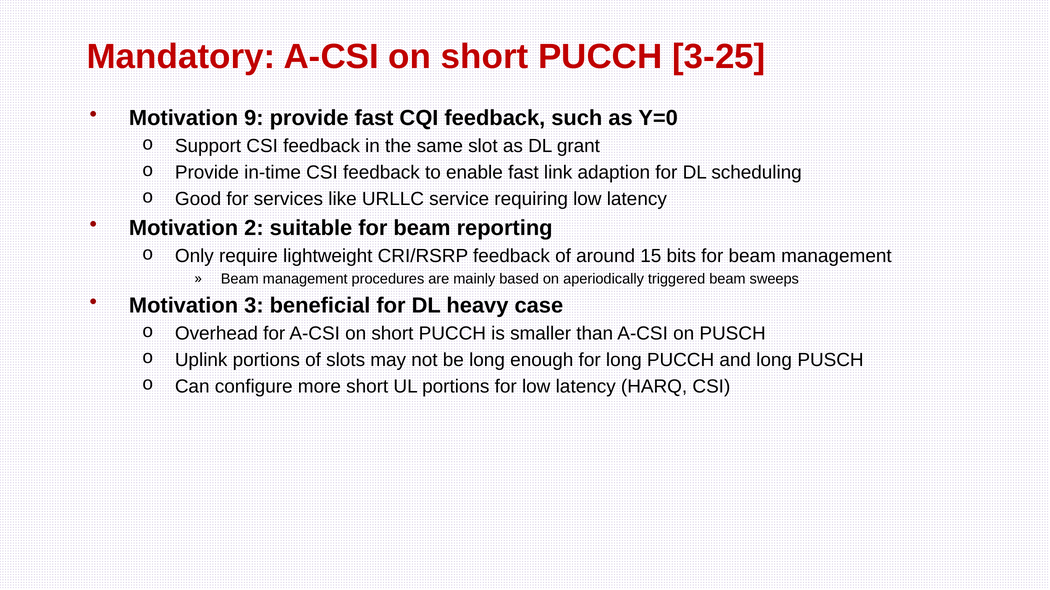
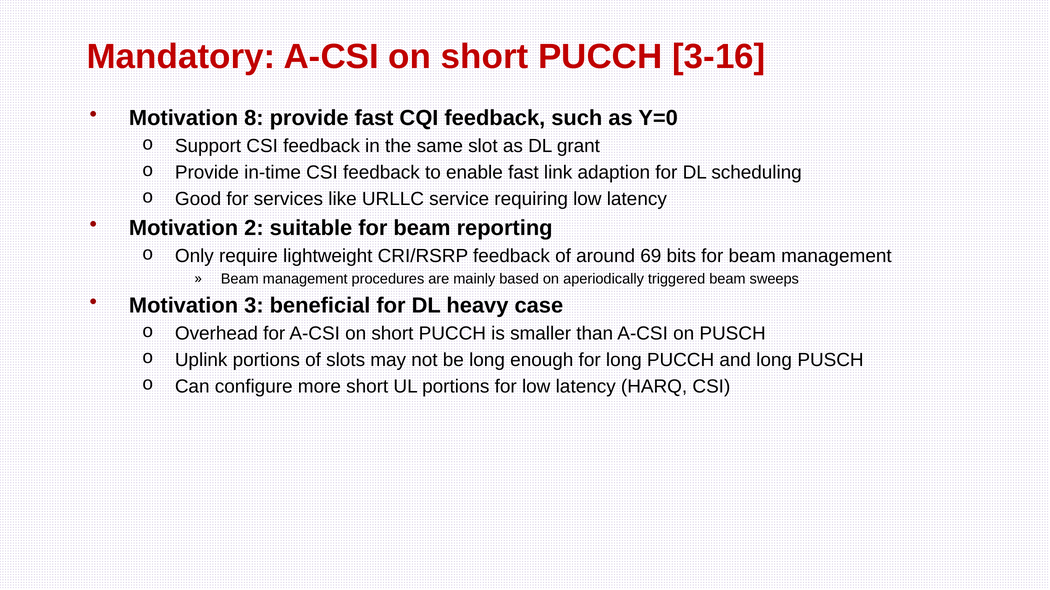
3-25: 3-25 -> 3-16
9: 9 -> 8
15: 15 -> 69
